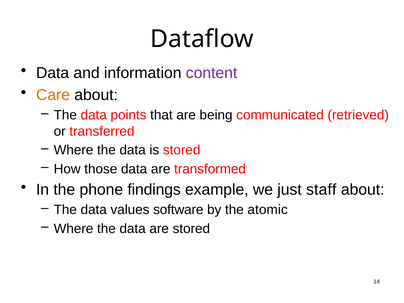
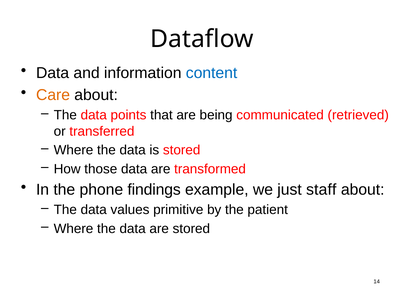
content colour: purple -> blue
software: software -> primitive
atomic: atomic -> patient
